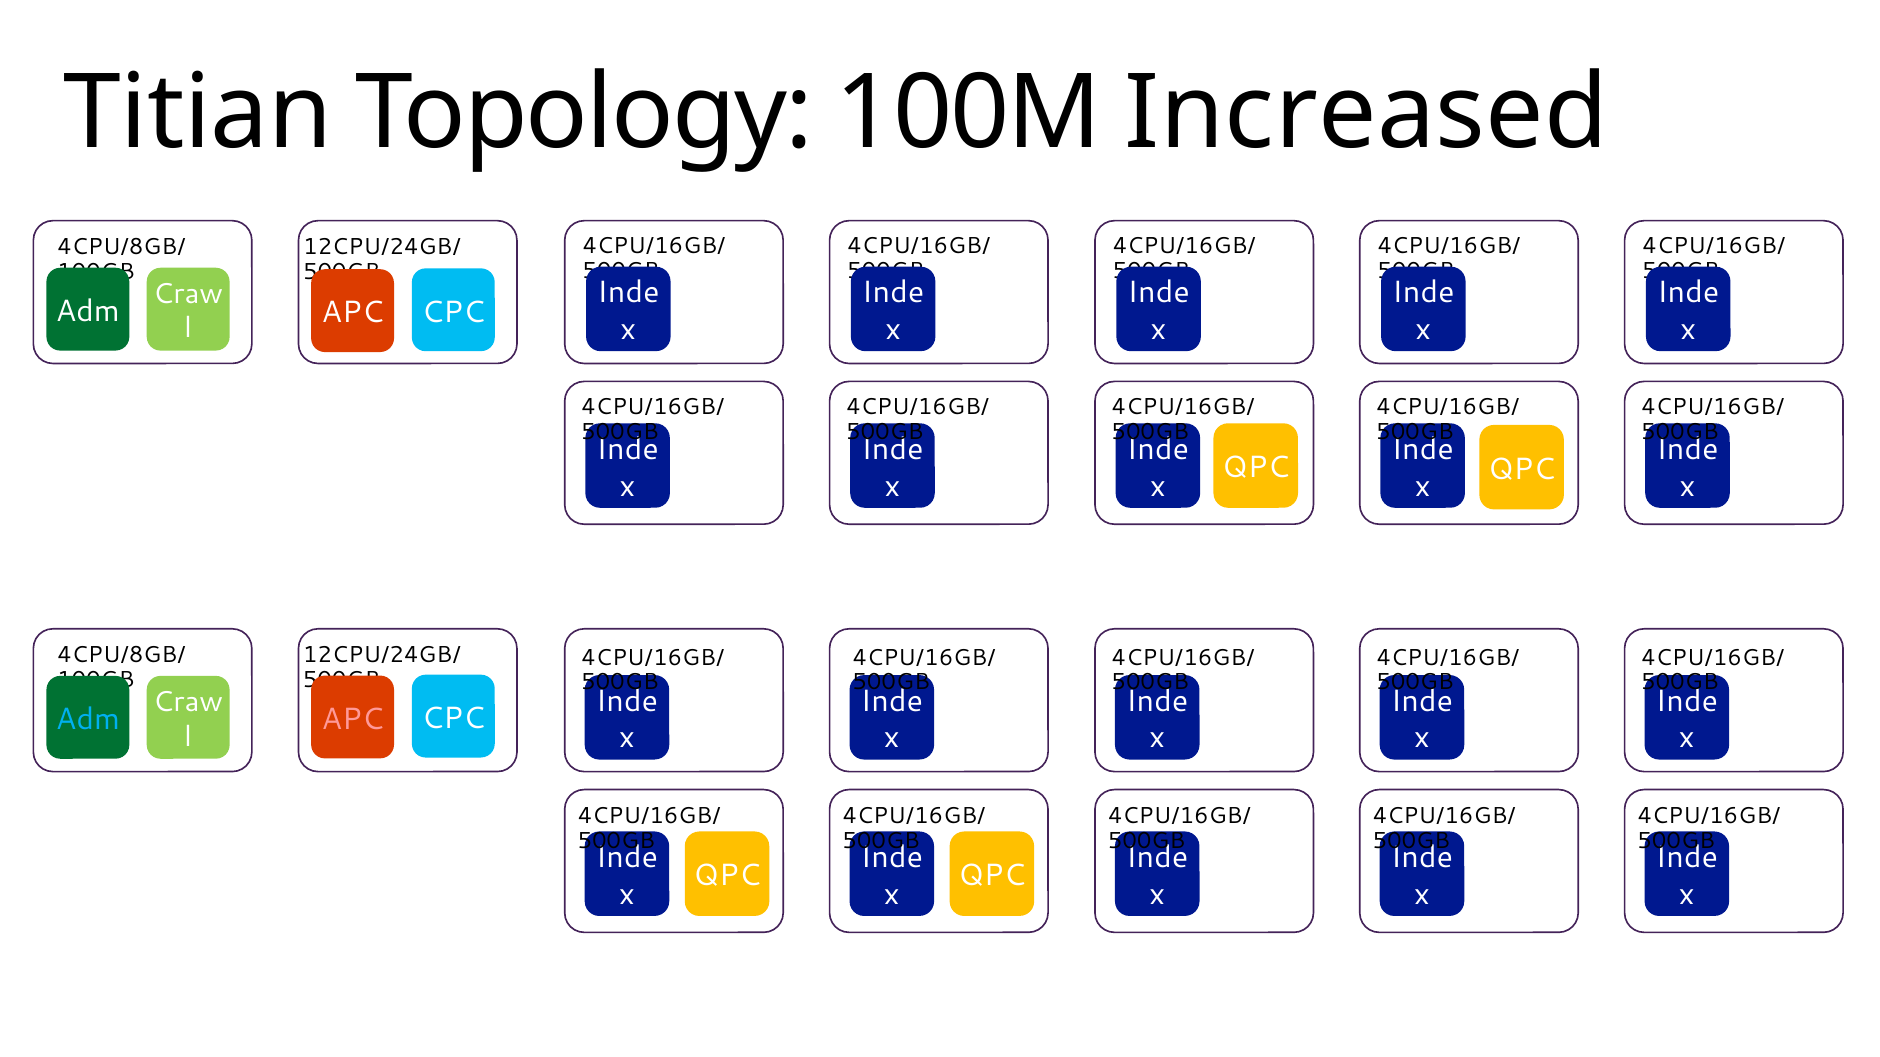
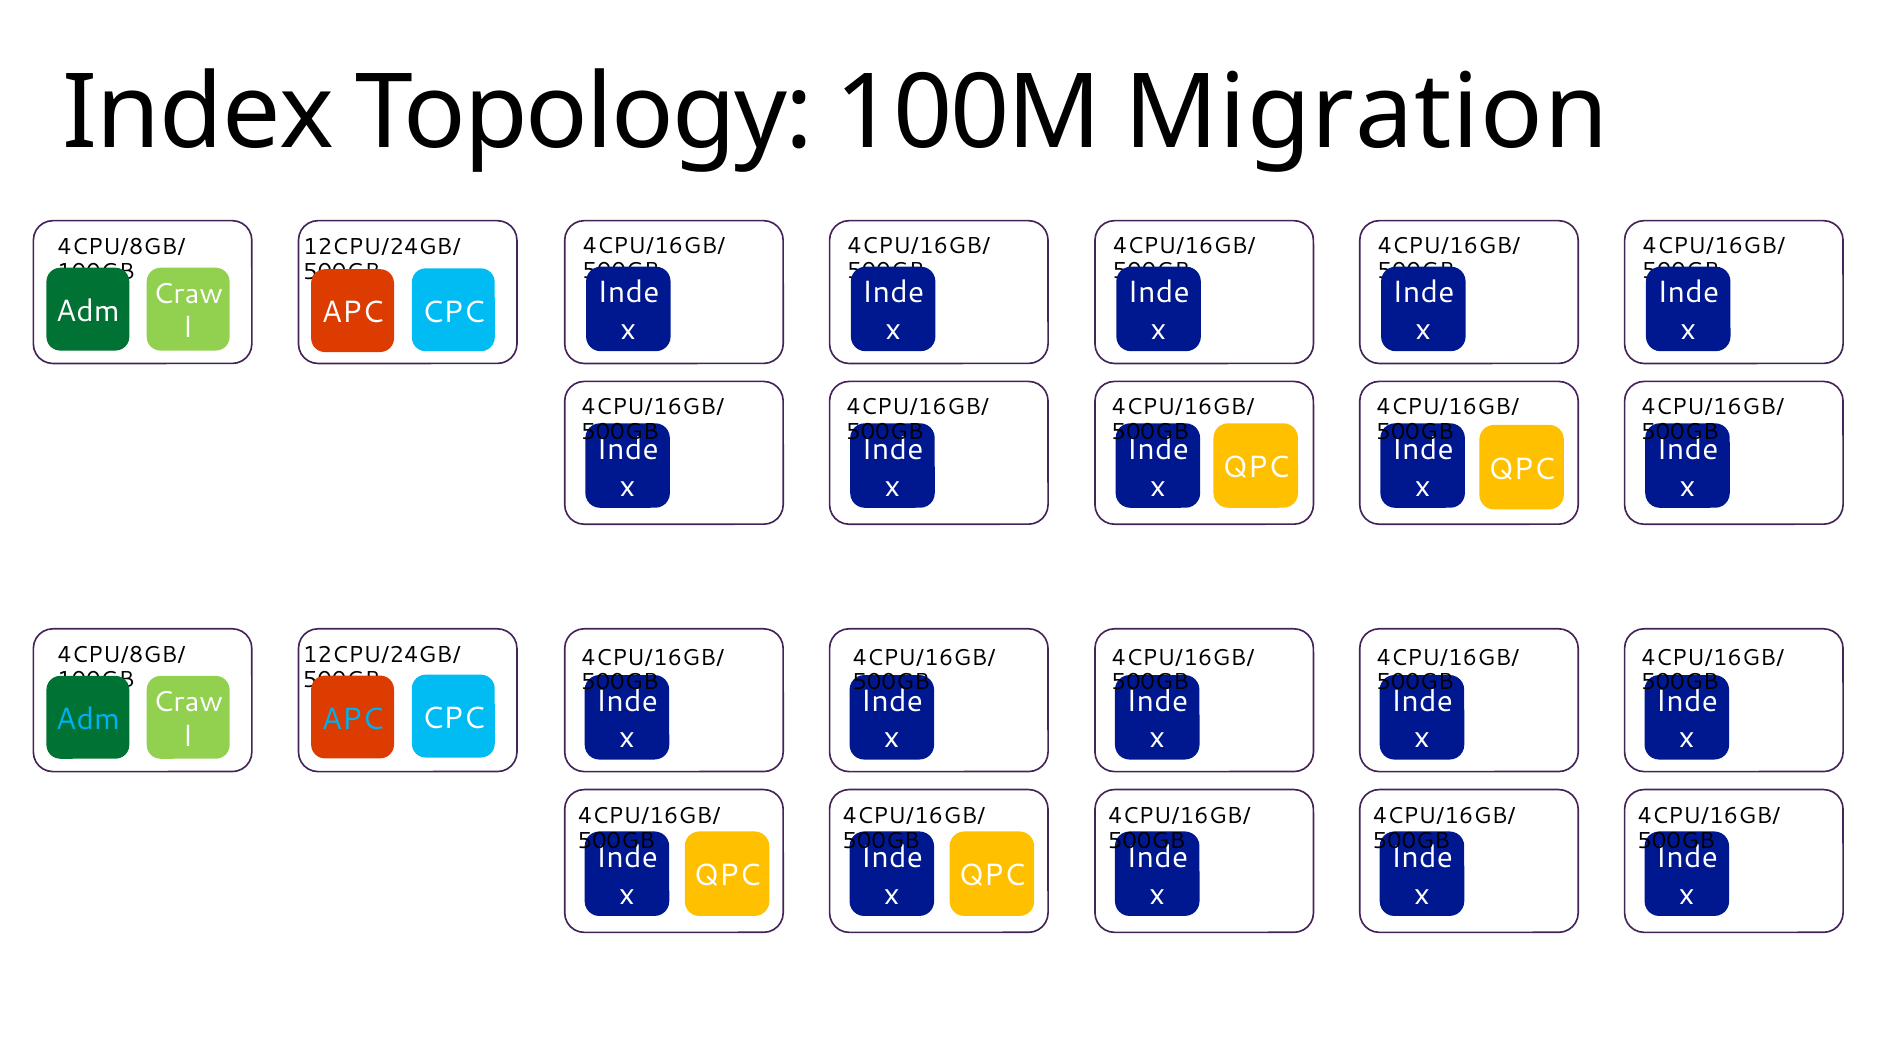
Titian: Titian -> Index
Increased: Increased -> Migration
APC at (352, 719) colour: pink -> light blue
